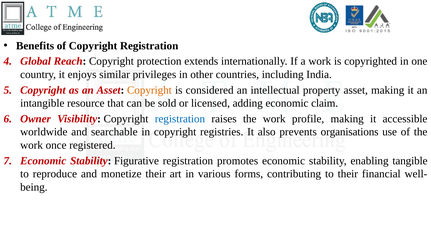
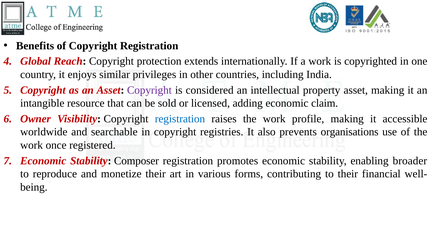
Copyright at (149, 90) colour: orange -> purple
Figurative: Figurative -> Composer
tangible: tangible -> broader
